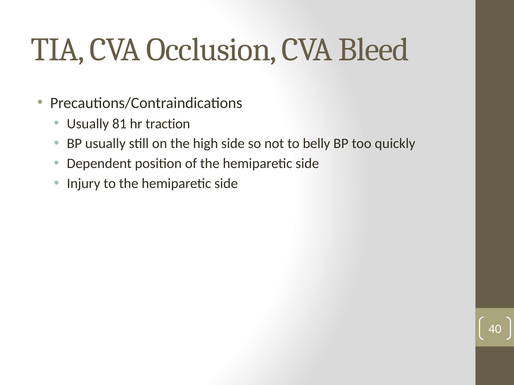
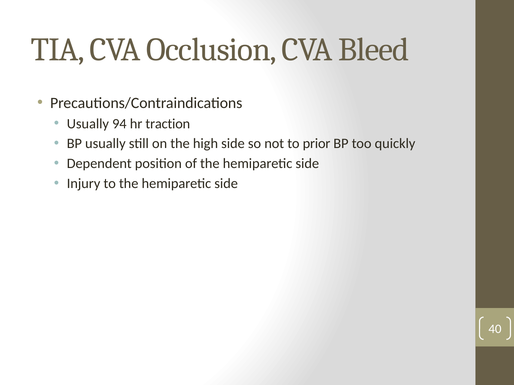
81: 81 -> 94
belly: belly -> prior
